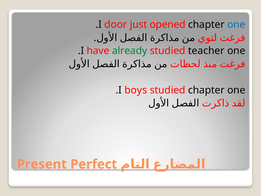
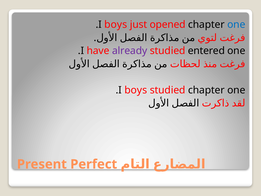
door at (116, 25): door -> boys
already colour: green -> purple
teacher: teacher -> entered
